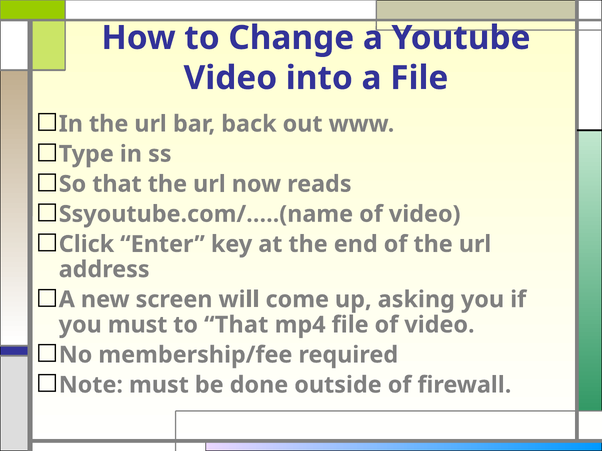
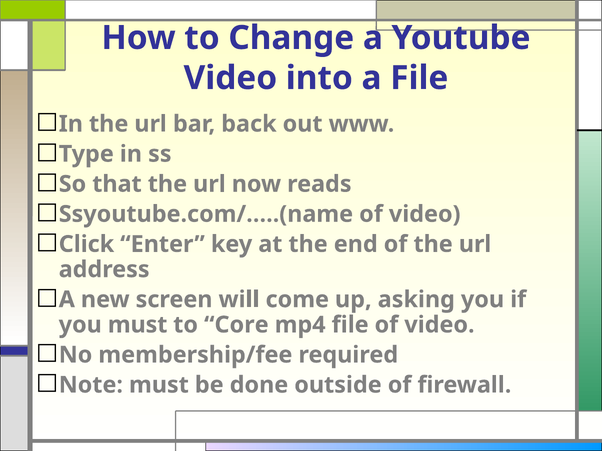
to That: That -> Core
